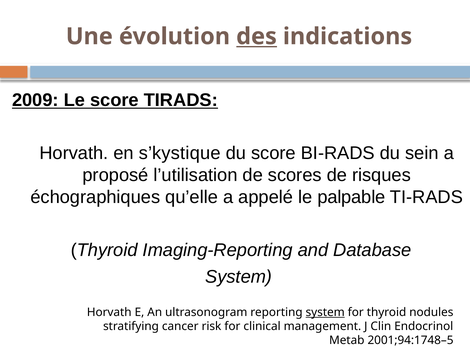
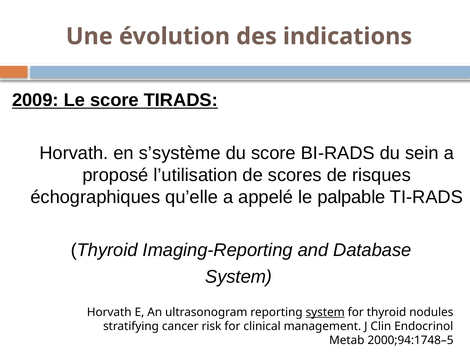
des underline: present -> none
s’kystique: s’kystique -> s’système
2001;94:1748–5: 2001;94:1748–5 -> 2000;94:1748–5
